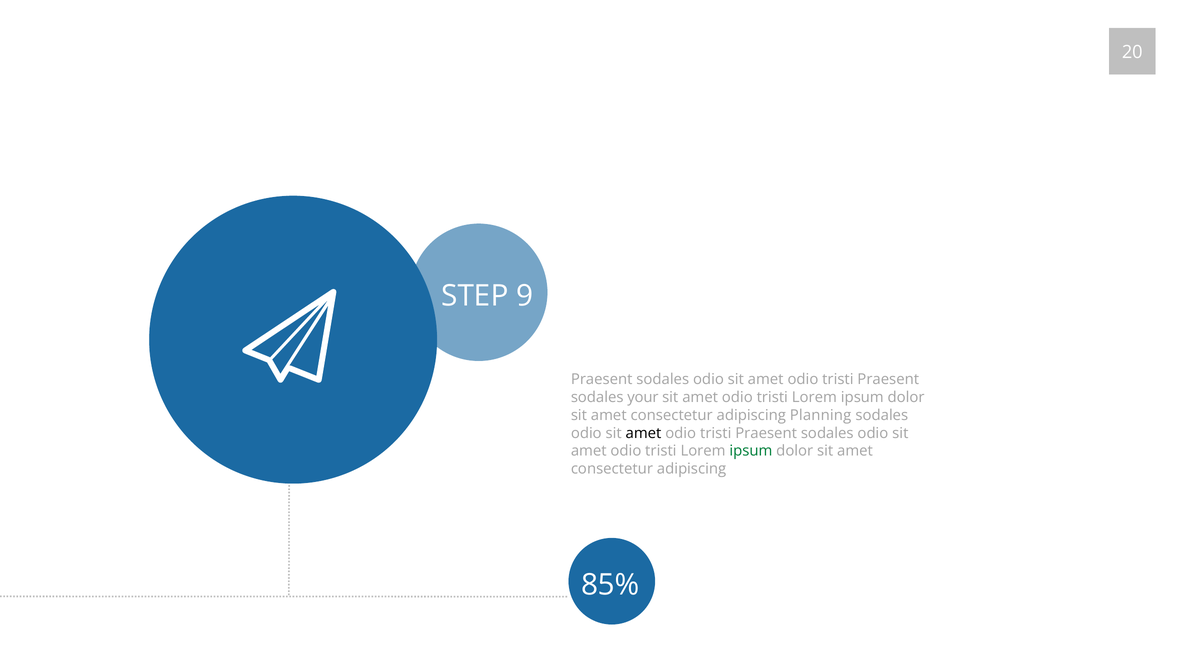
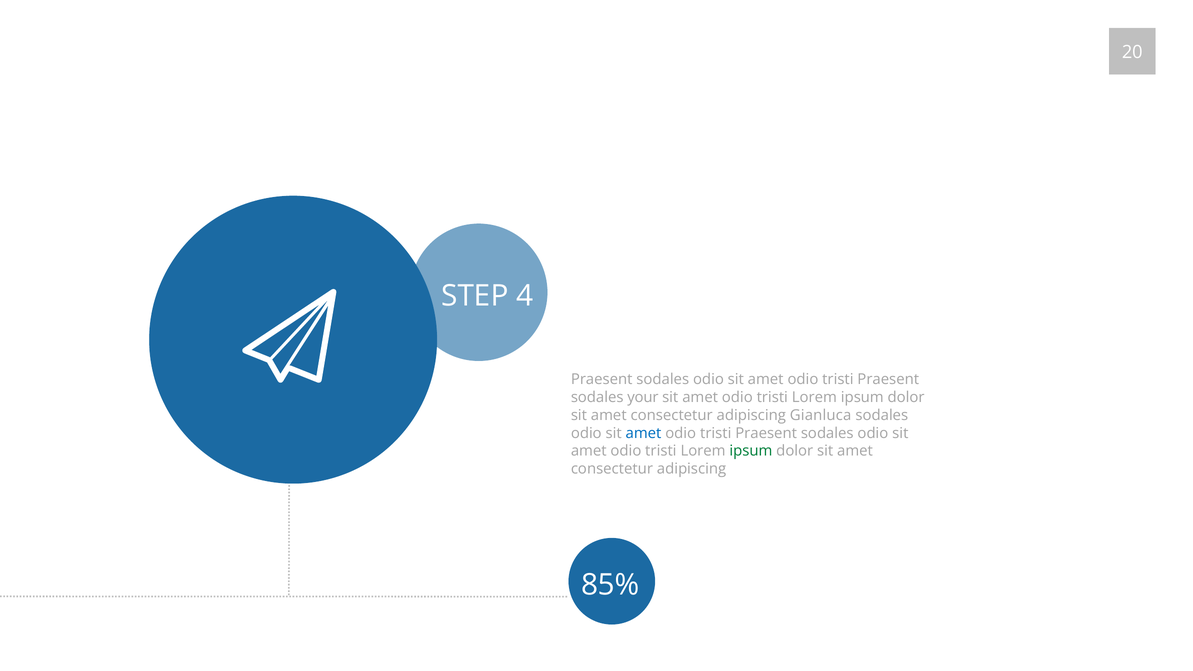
9: 9 -> 4
Planning: Planning -> Gianluca
amet at (644, 433) colour: black -> blue
